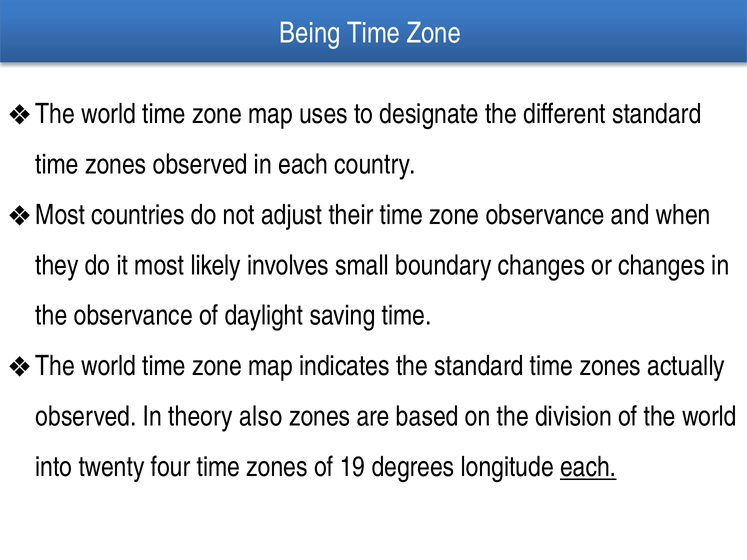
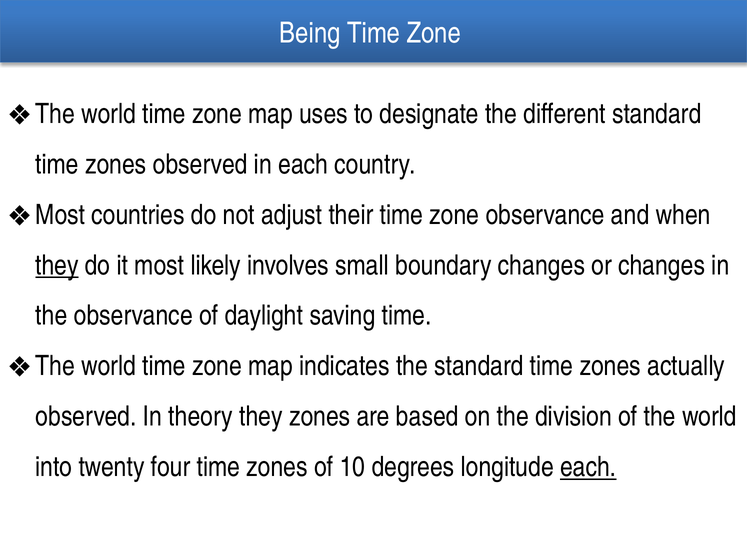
they at (57, 265) underline: none -> present
theory also: also -> they
19: 19 -> 10
